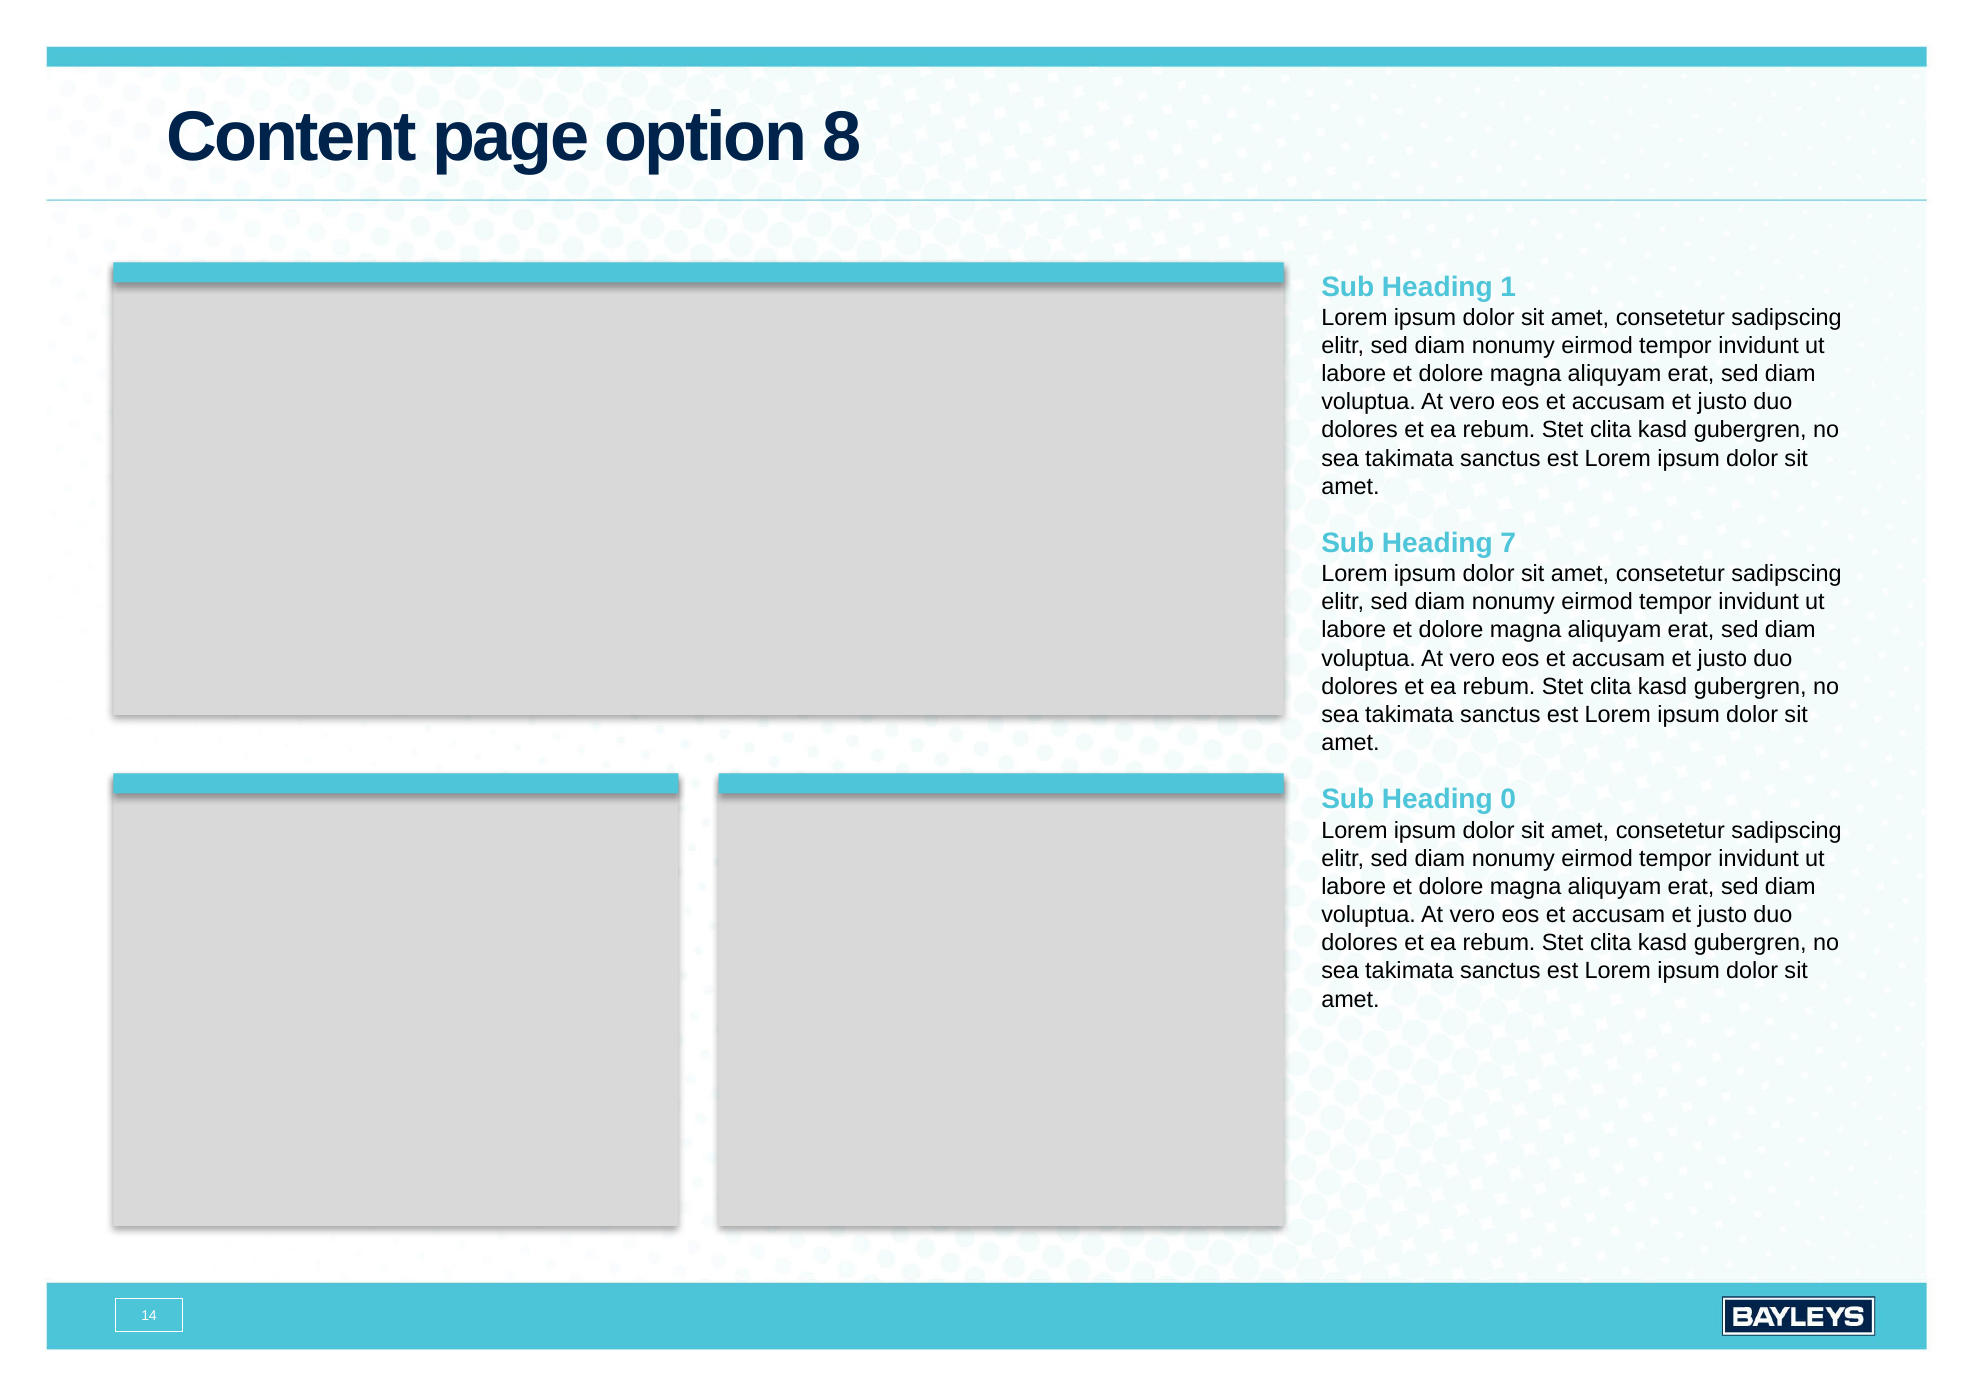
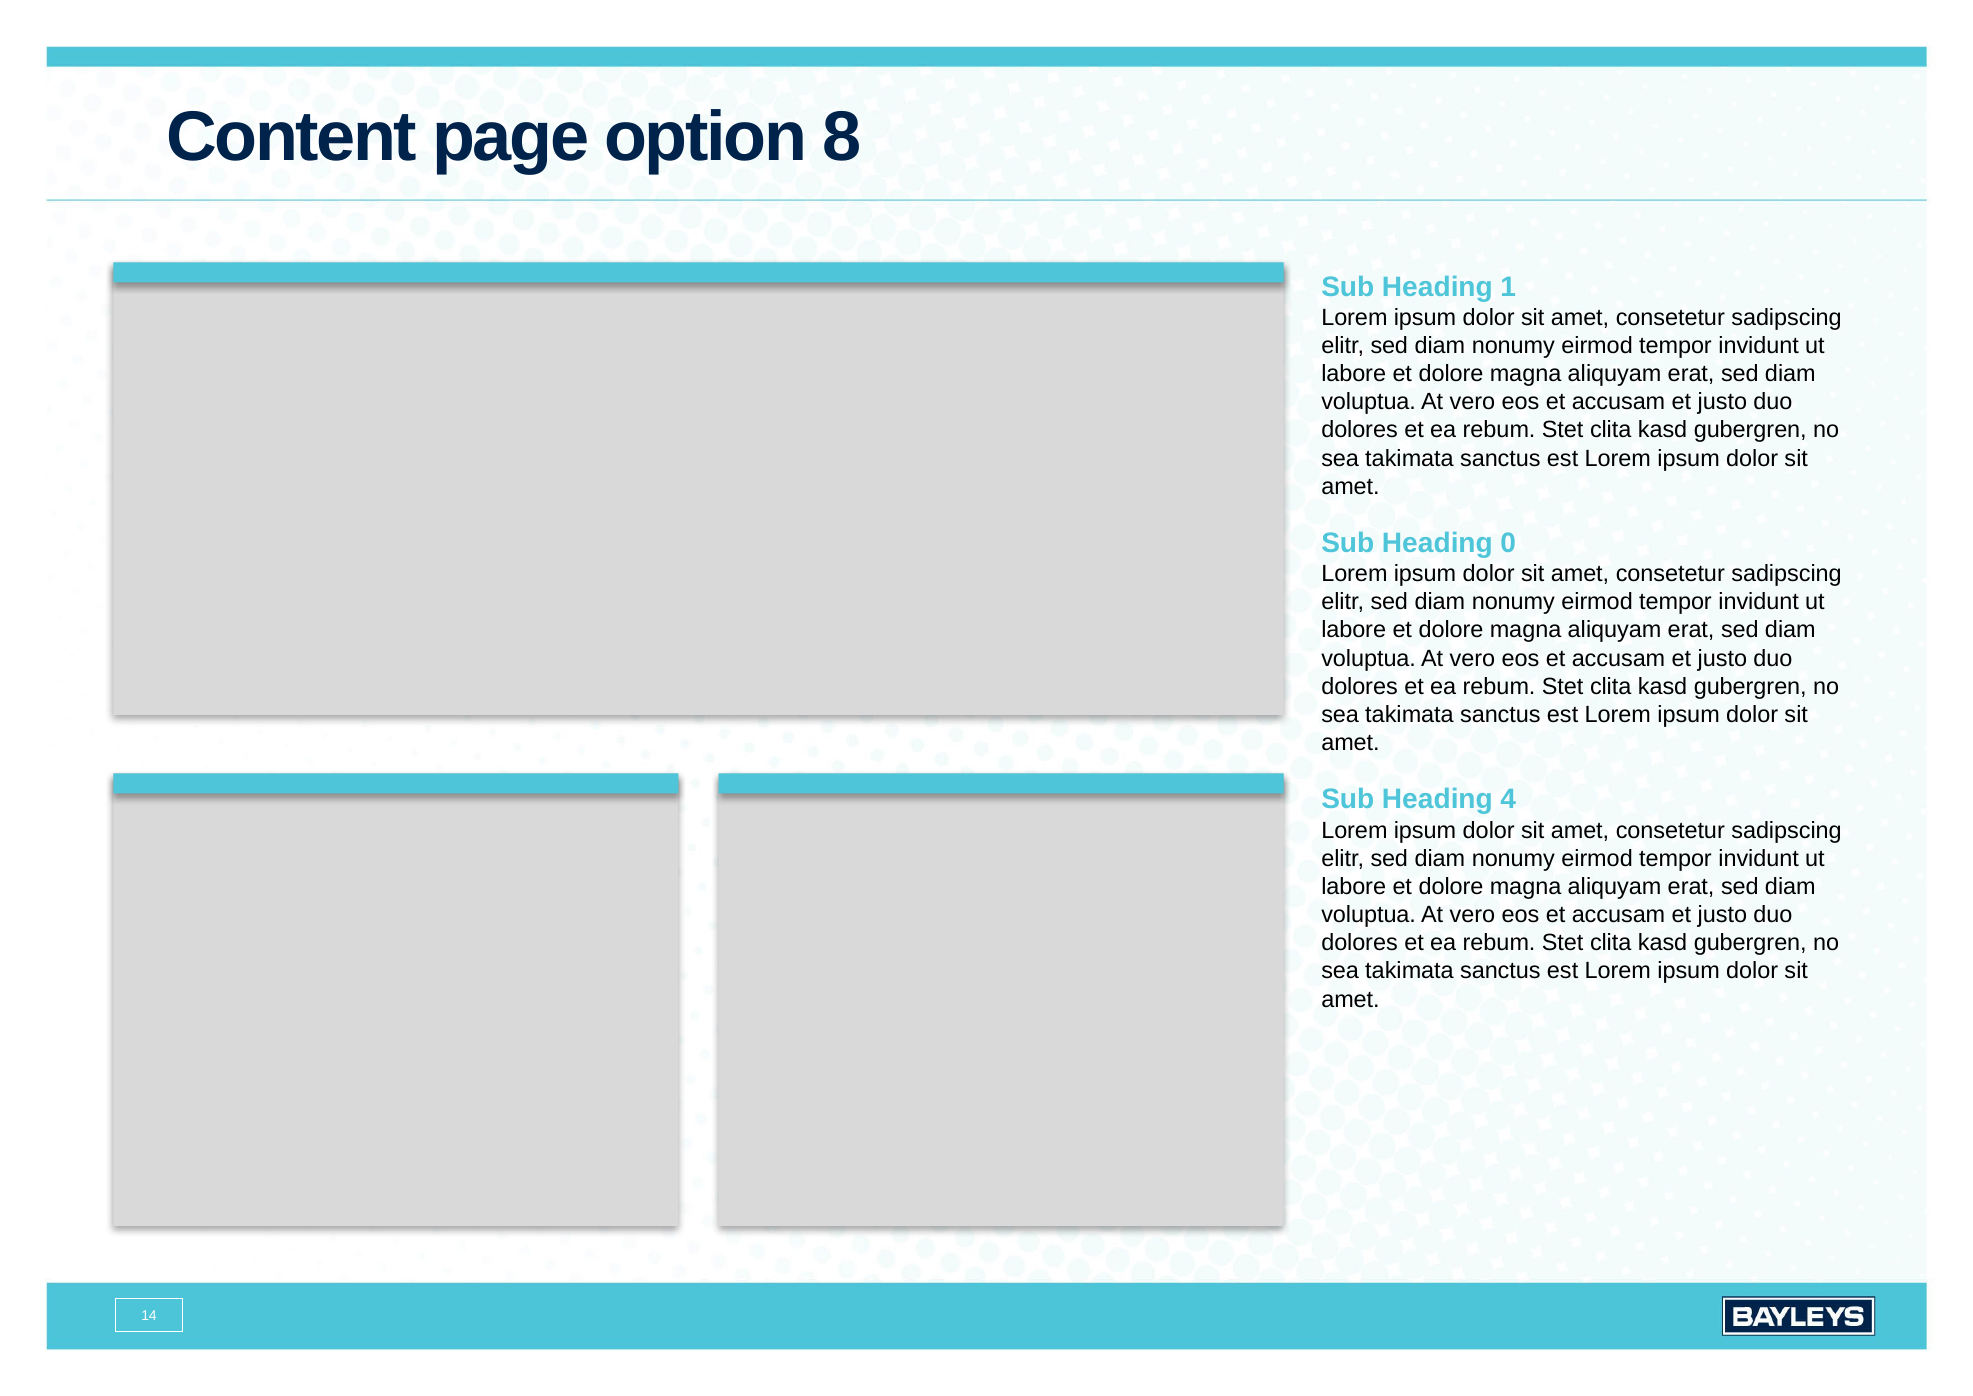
7: 7 -> 0
0: 0 -> 4
